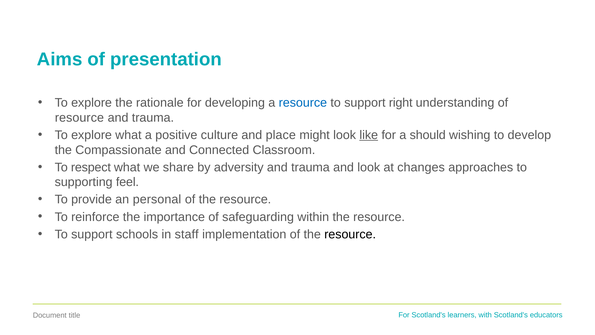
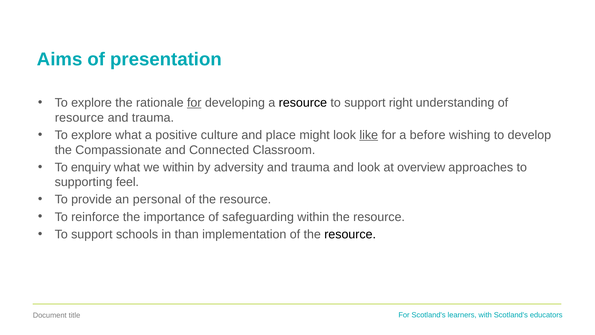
for at (194, 103) underline: none -> present
resource at (303, 103) colour: blue -> black
should: should -> before
respect: respect -> enquiry
we share: share -> within
changes: changes -> overview
staff: staff -> than
